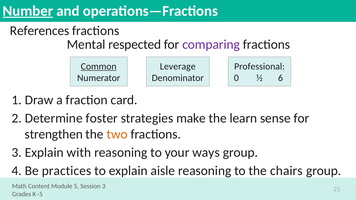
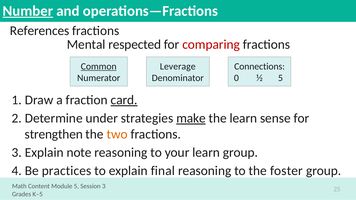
comparing colour: purple -> red
Professional: Professional -> Connections
½ 6: 6 -> 5
card underline: none -> present
foster: foster -> under
make underline: none -> present
with: with -> note
your ways: ways -> learn
aisle: aisle -> final
chairs: chairs -> foster
